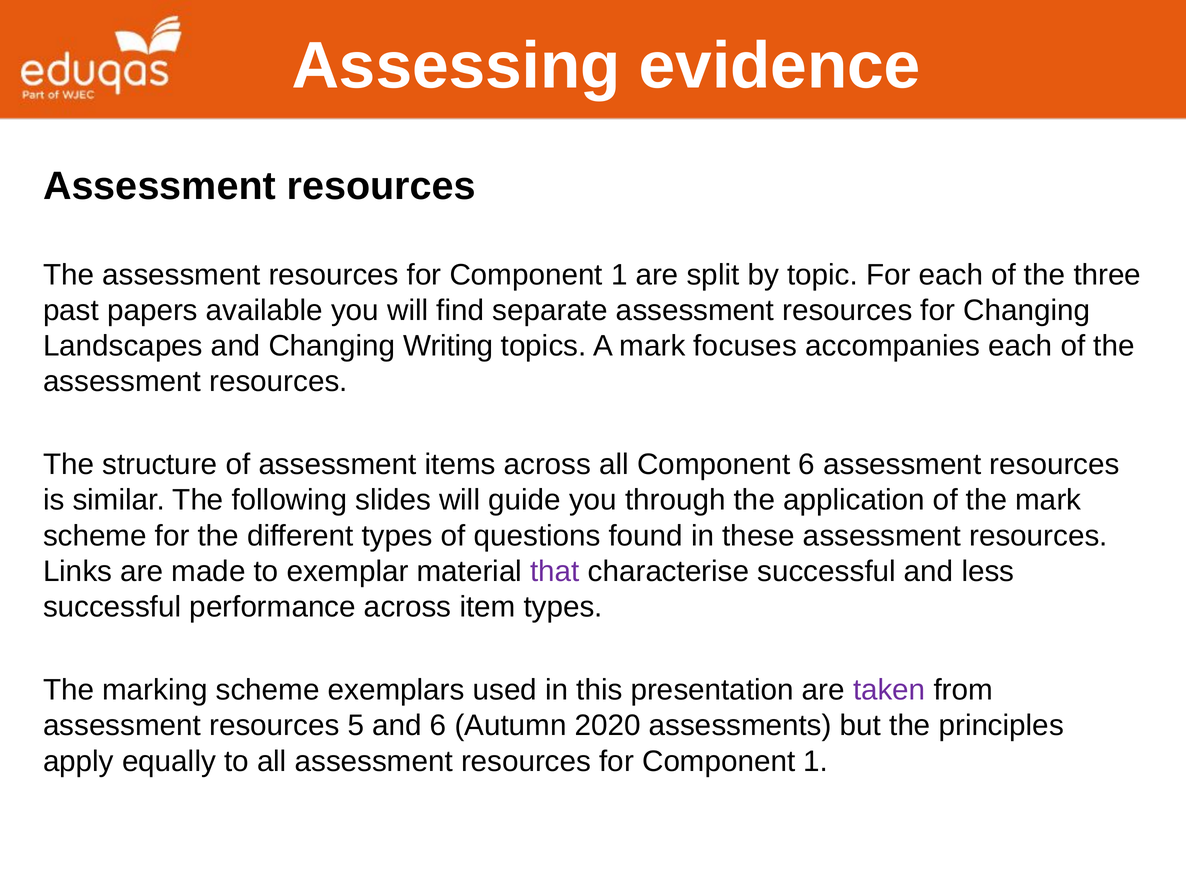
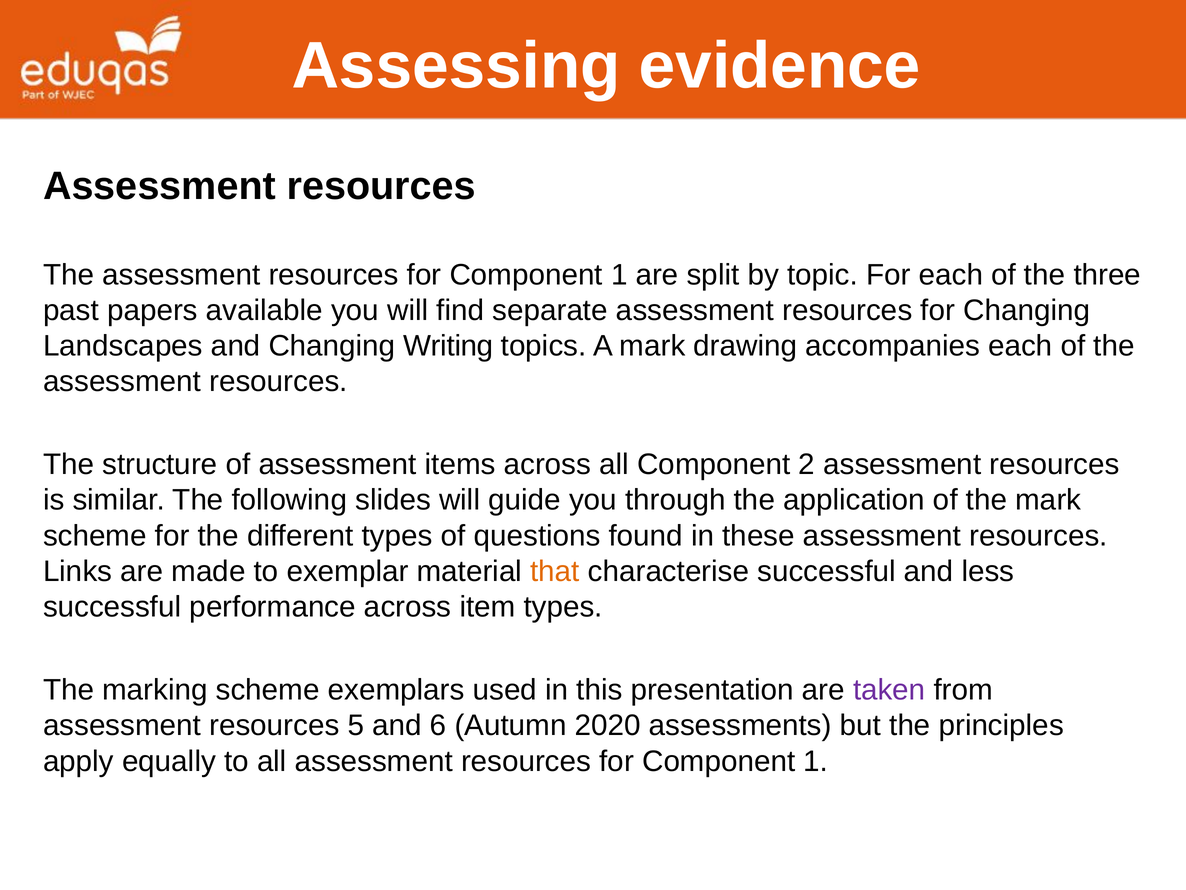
focuses: focuses -> drawing
Component 6: 6 -> 2
that colour: purple -> orange
